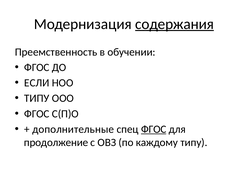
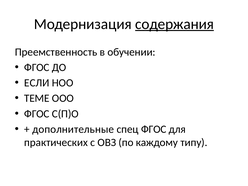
ТИПУ at (37, 98): ТИПУ -> ТЕМЕ
ФГОС at (154, 129) underline: present -> none
продолжение: продолжение -> практических
